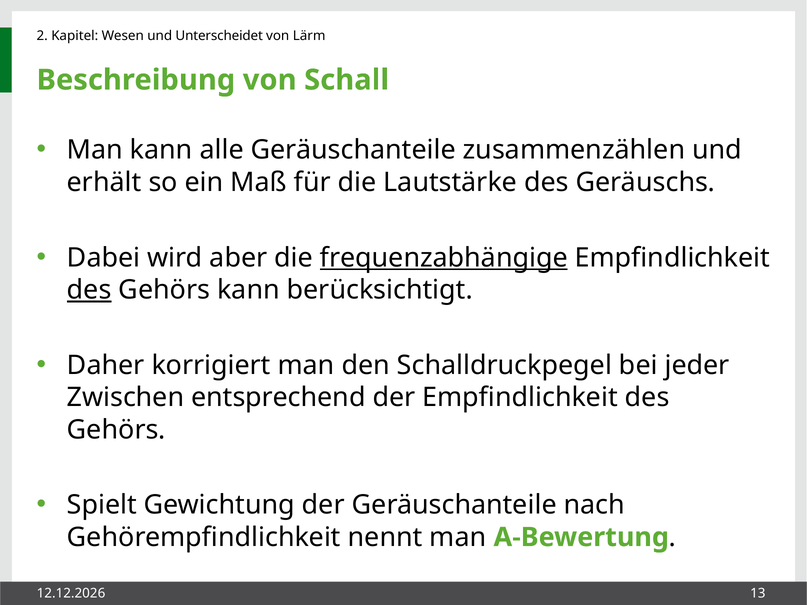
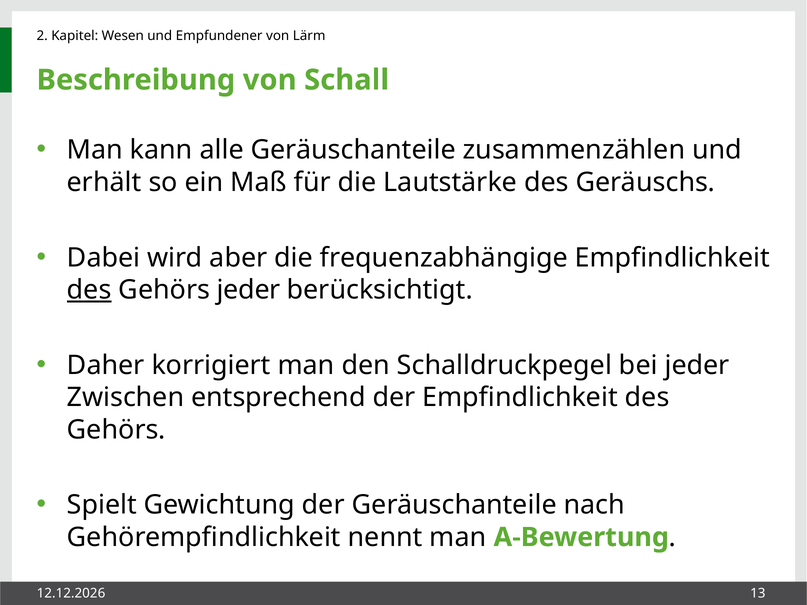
Unterscheidet: Unterscheidet -> Empfundener
frequenzabhängige underline: present -> none
Gehörs kann: kann -> jeder
